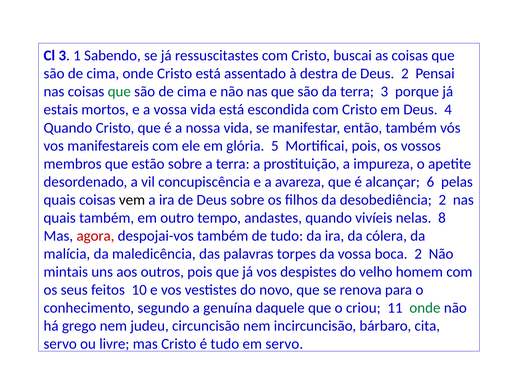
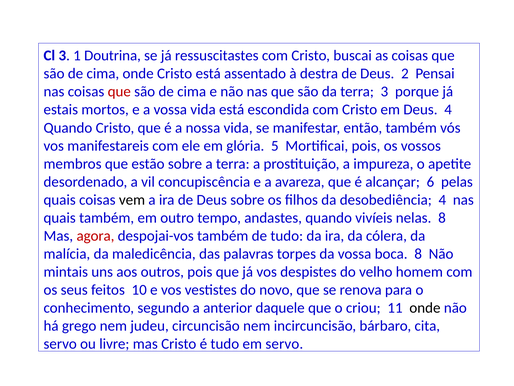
Sabendo: Sabendo -> Doutrina
que at (119, 92) colour: green -> red
desobediência 2: 2 -> 4
boca 2: 2 -> 8
genuína: genuína -> anterior
onde at (425, 307) colour: green -> black
